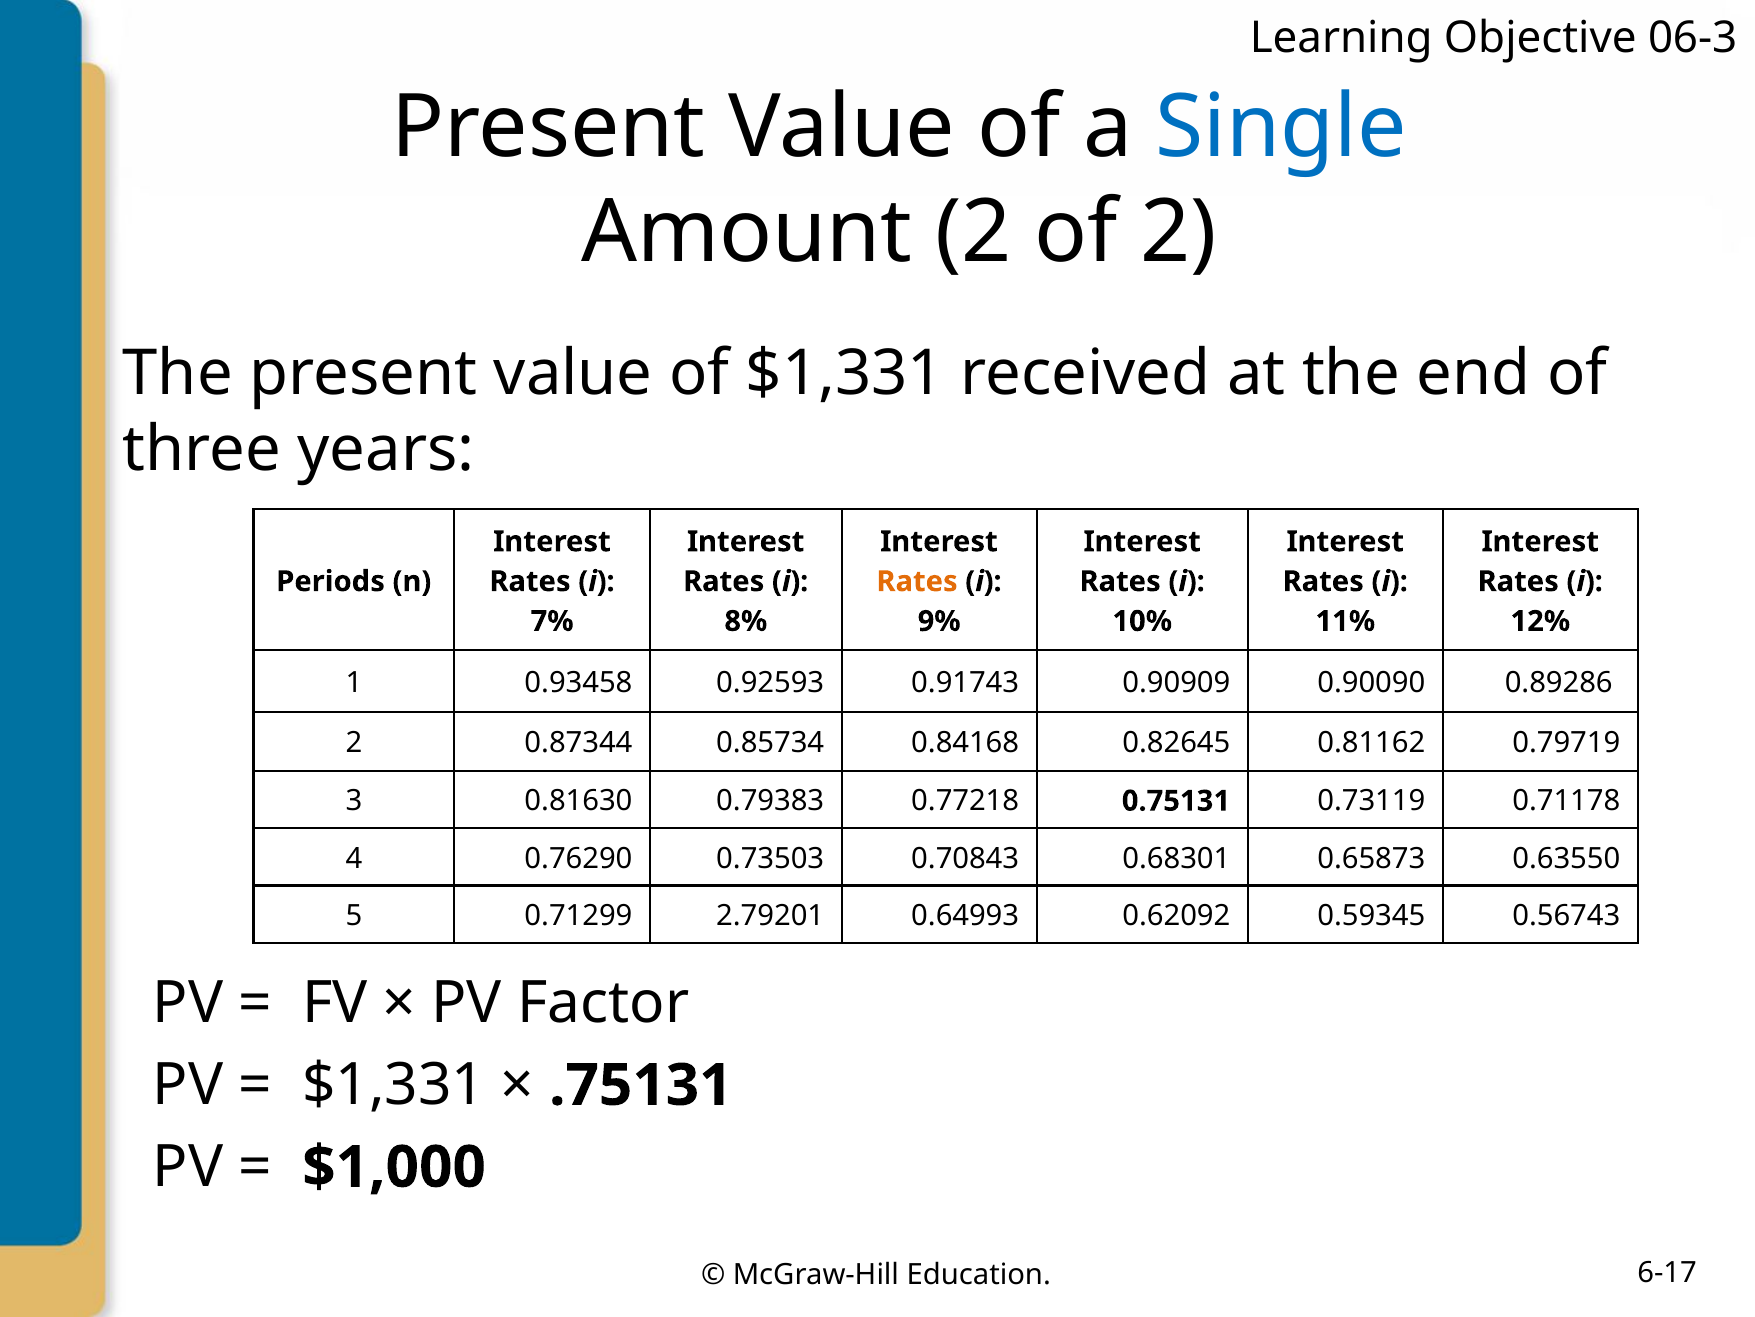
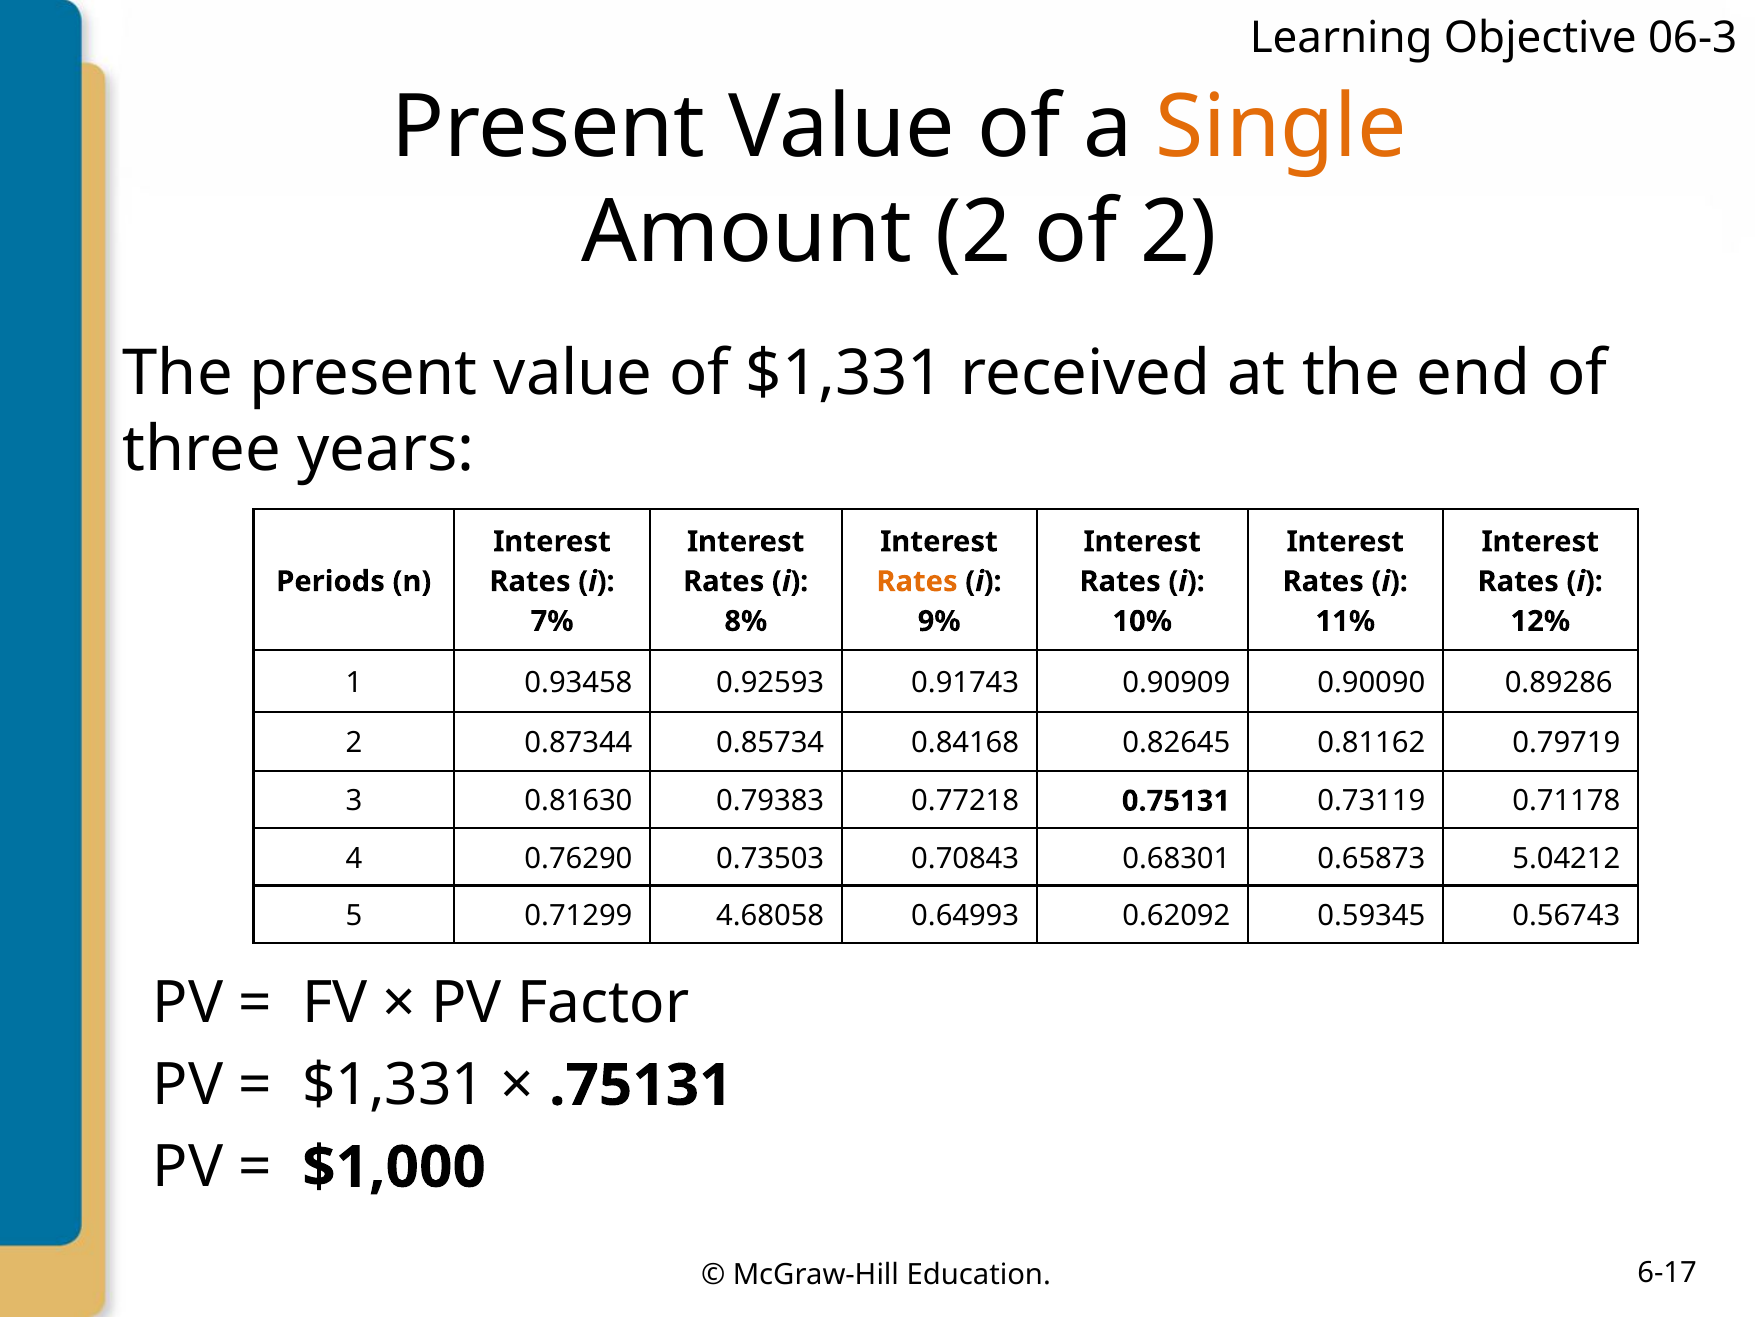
Single colour: blue -> orange
0.63550: 0.63550 -> 5.04212
2.79201: 2.79201 -> 4.68058
